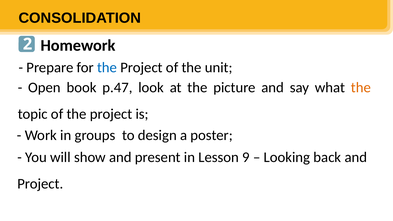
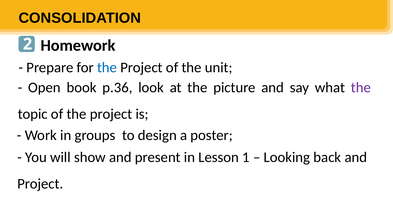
p.47: p.47 -> p.36
the at (361, 87) colour: orange -> purple
9: 9 -> 1
